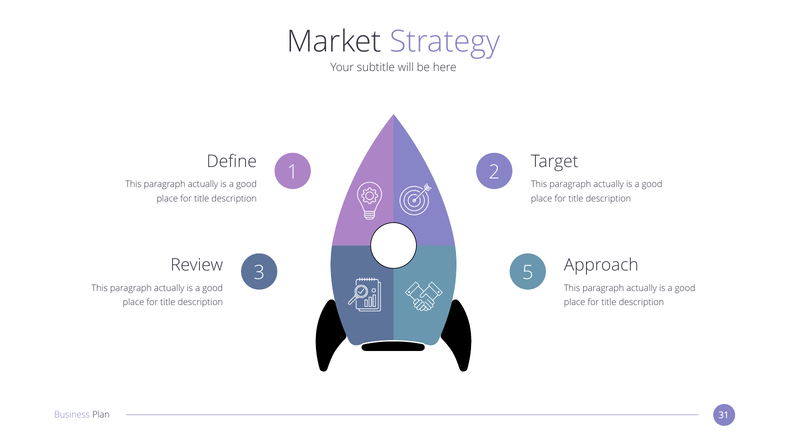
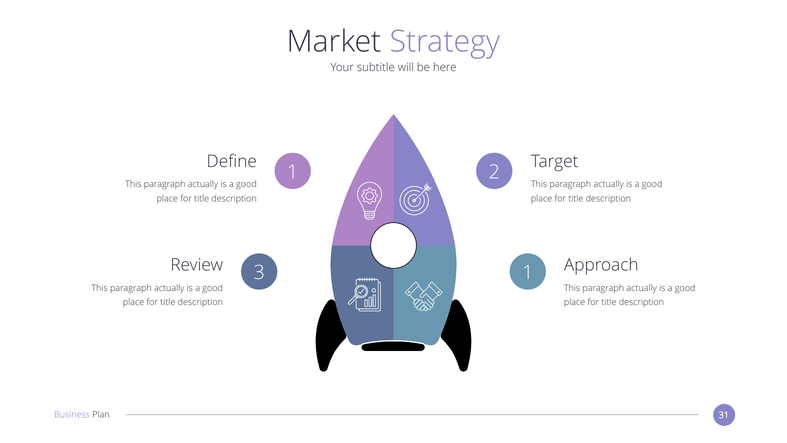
3 5: 5 -> 1
